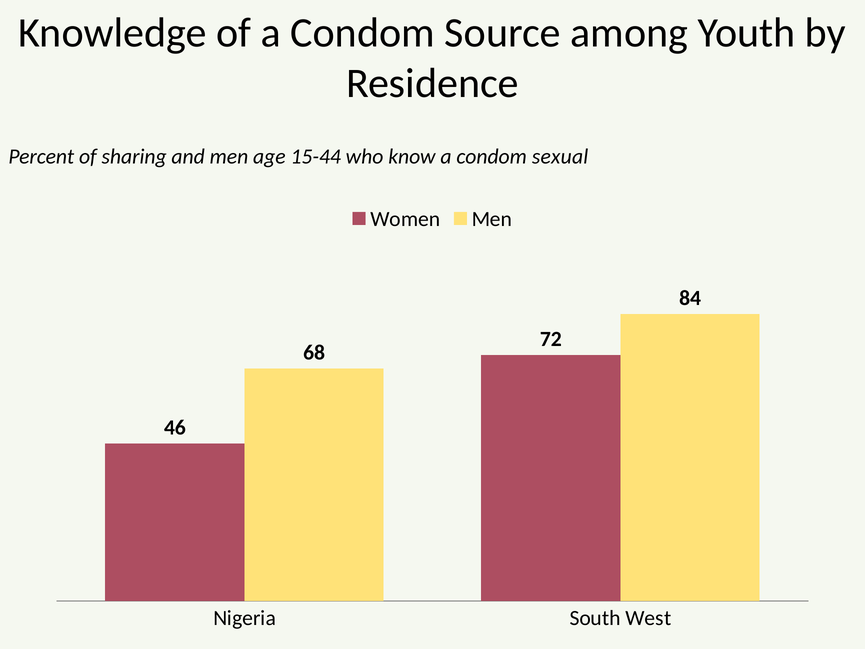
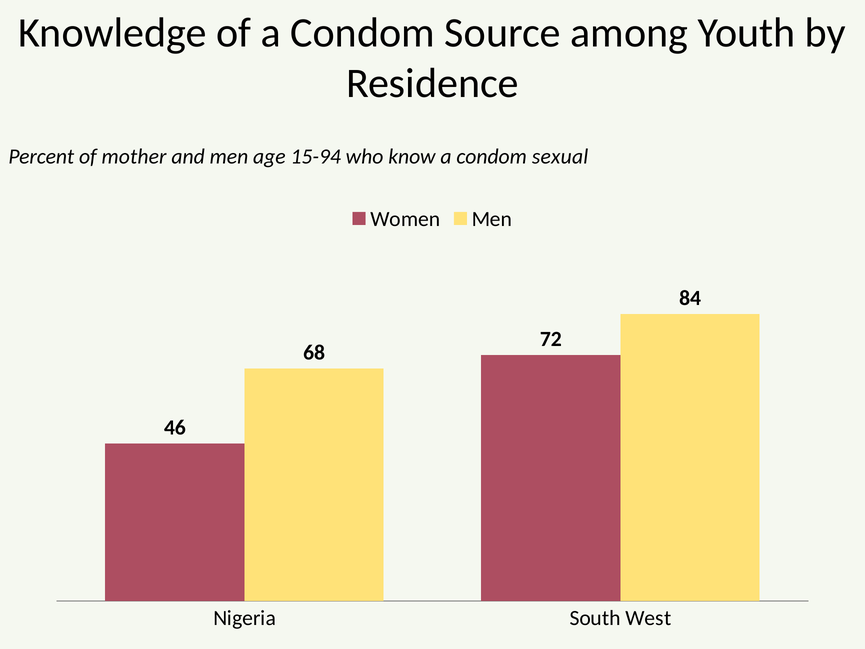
sharing: sharing -> mother
15-44: 15-44 -> 15-94
